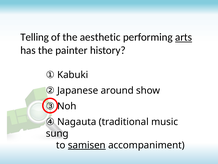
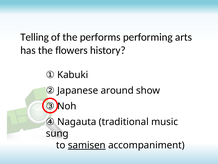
aesthetic: aesthetic -> performs
arts underline: present -> none
painter: painter -> flowers
